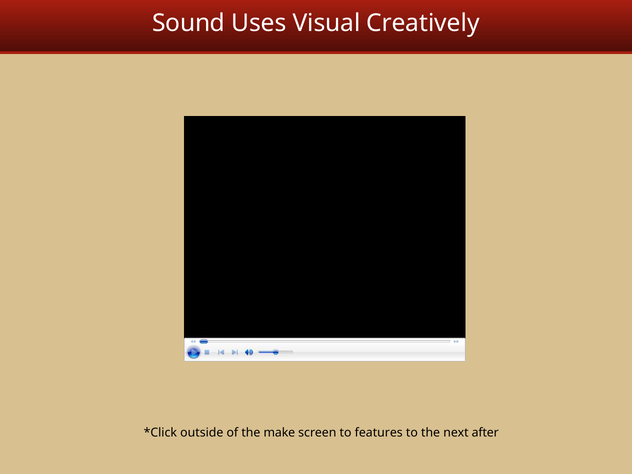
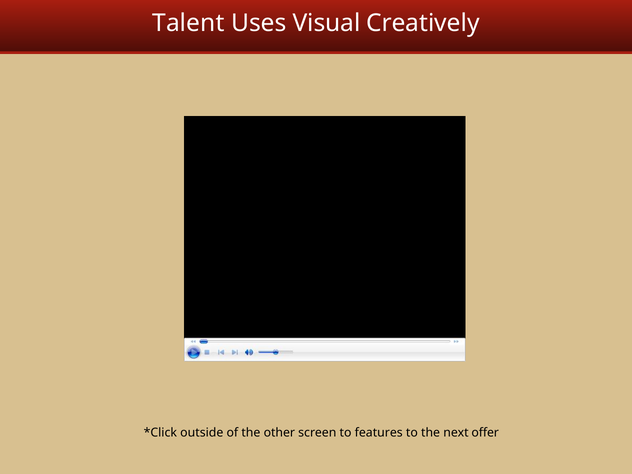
Sound: Sound -> Talent
make: make -> other
after: after -> offer
